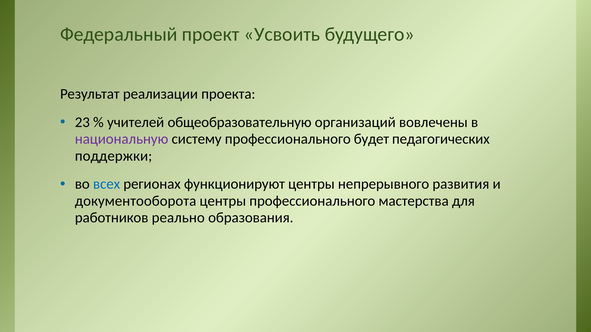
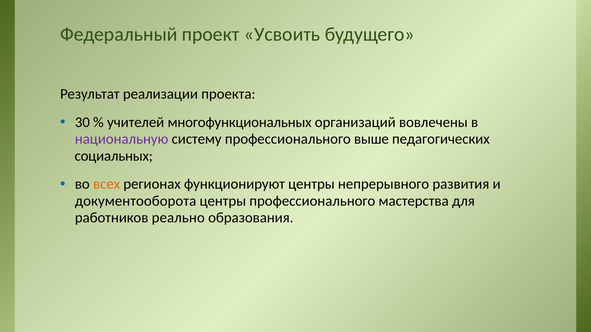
23: 23 -> 30
общеобразовательную: общеобразовательную -> многофункциональных
будет: будет -> выше
поддержки: поддержки -> социальных
всех colour: blue -> orange
